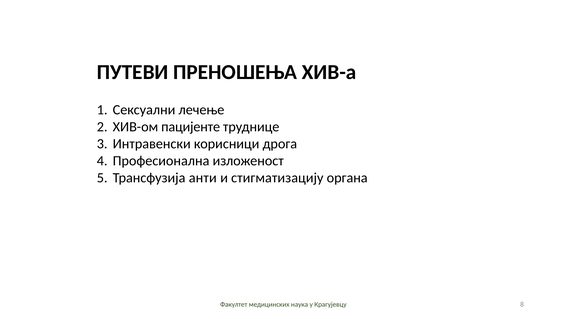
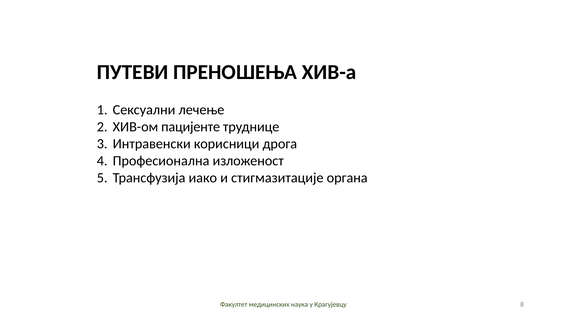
анти: анти -> иако
стигматизацију: стигматизацију -> стигмазитације
